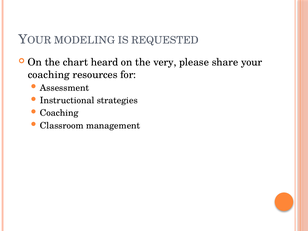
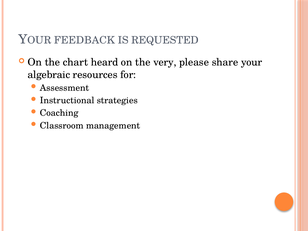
MODELING: MODELING -> FEEDBACK
coaching at (49, 75): coaching -> algebraic
